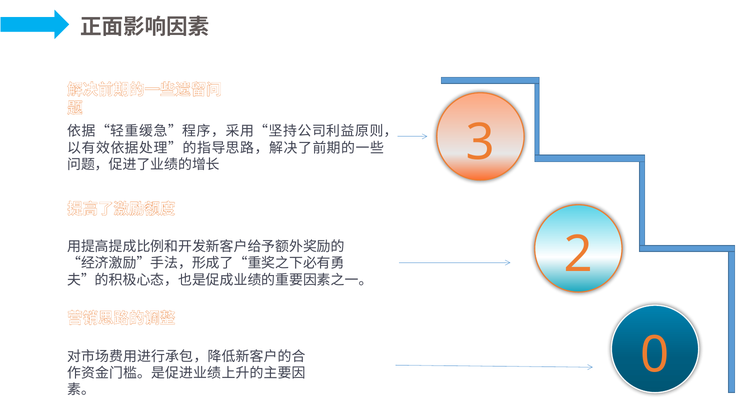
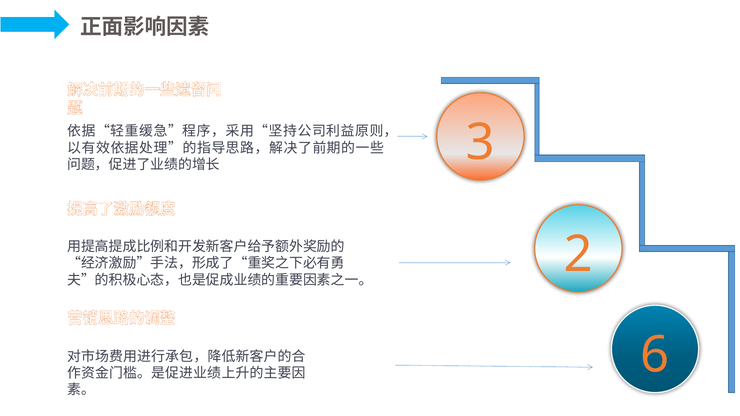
0: 0 -> 6
